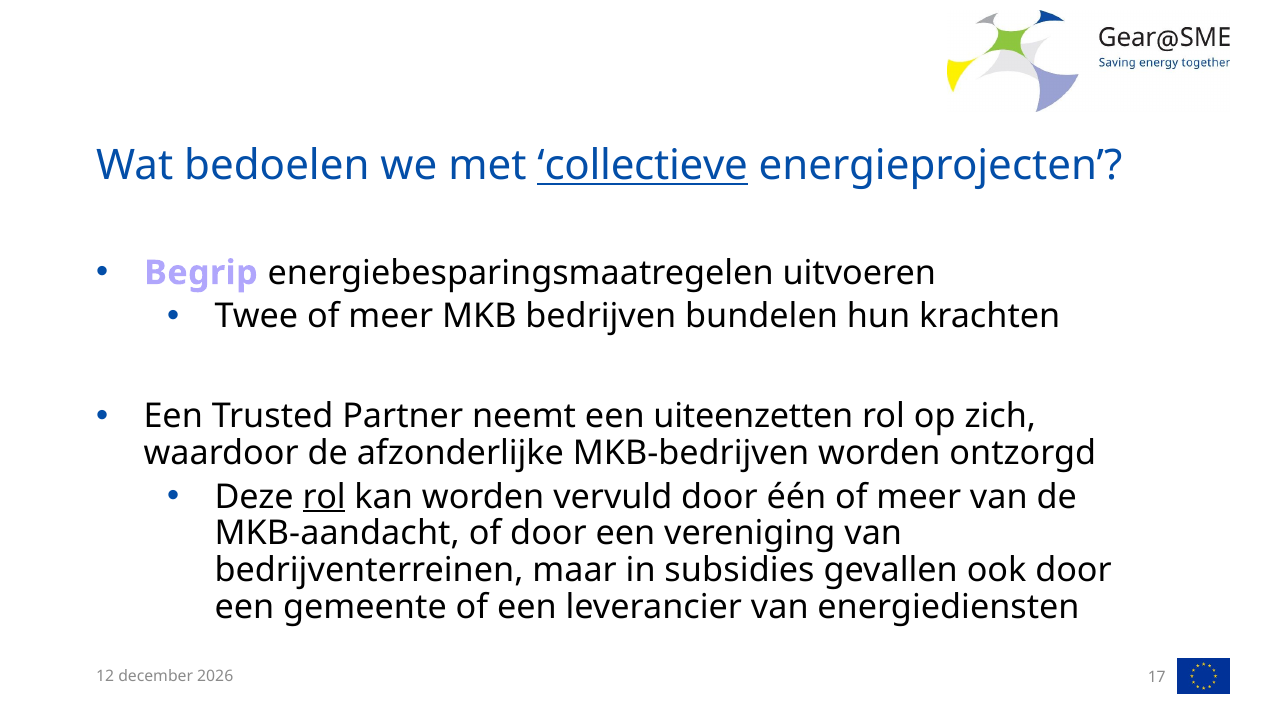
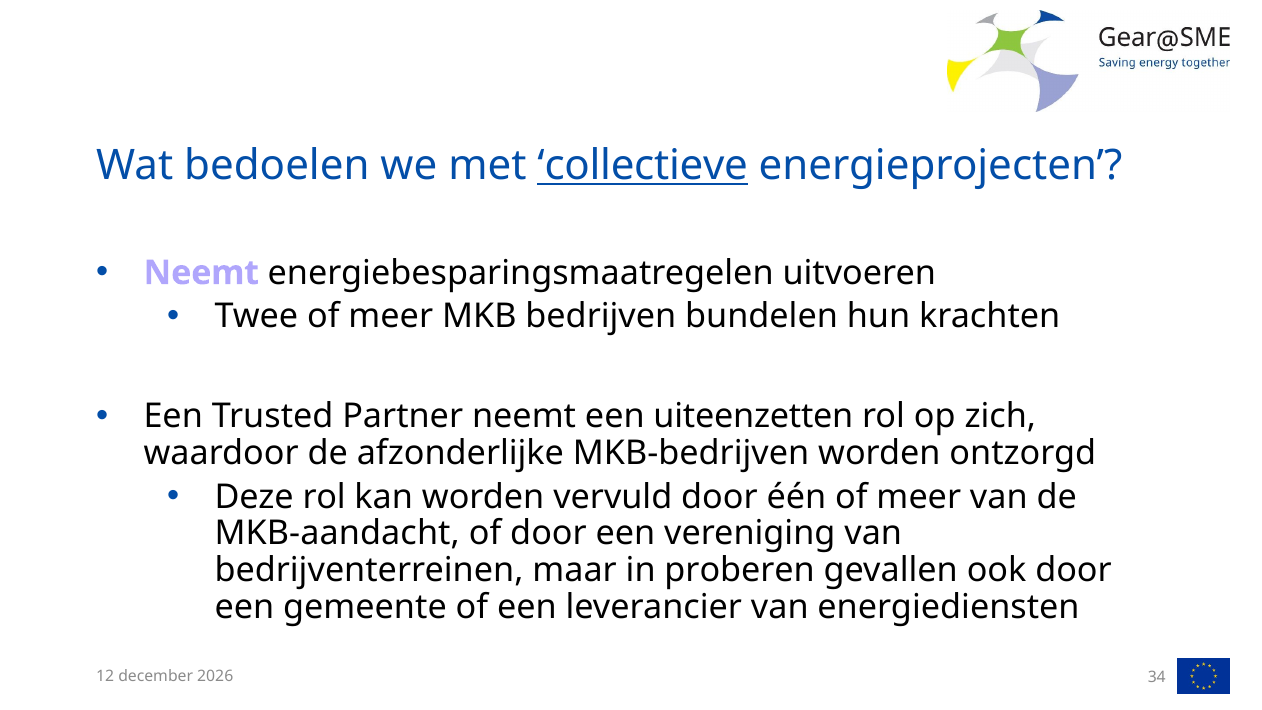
Begrip at (201, 273): Begrip -> Neemt
rol at (324, 497) underline: present -> none
subsidies: subsidies -> proberen
17: 17 -> 34
